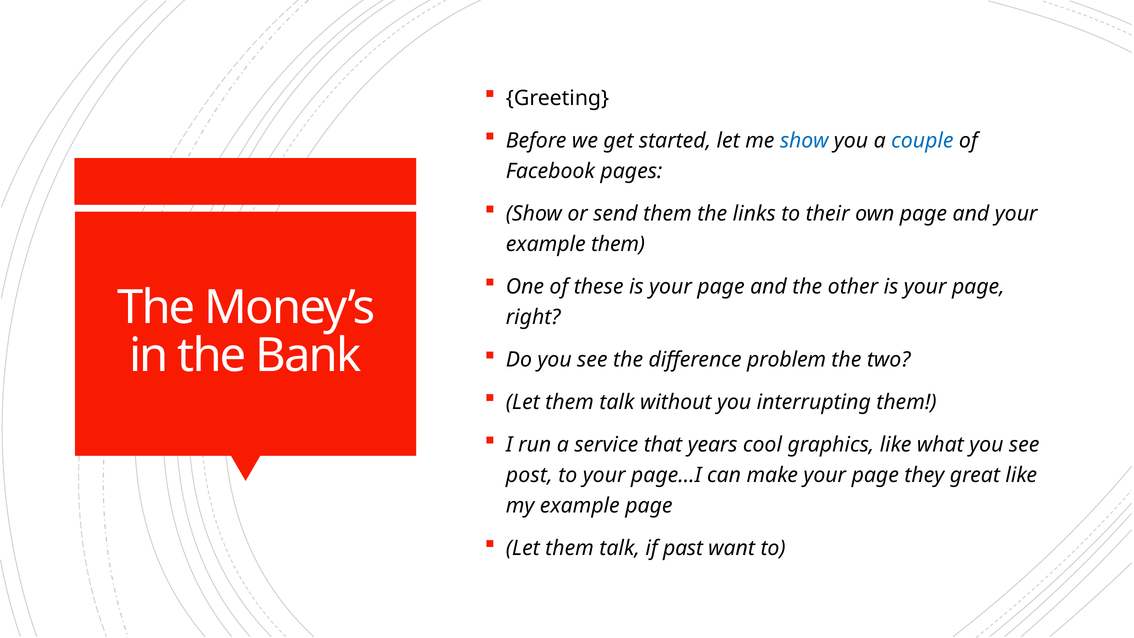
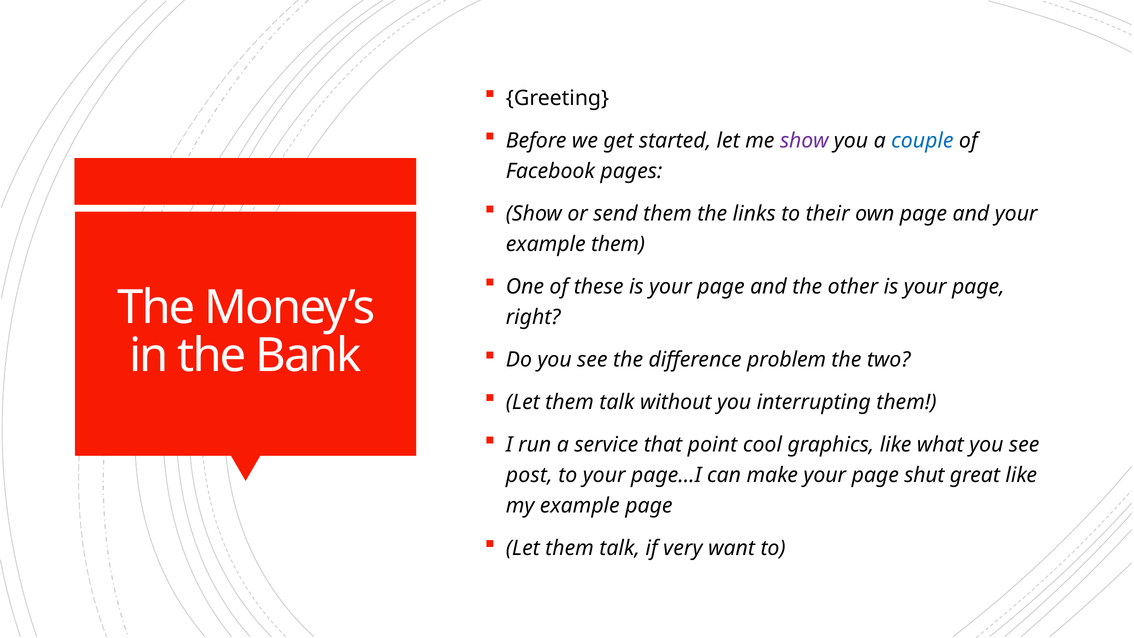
show at (804, 141) colour: blue -> purple
years: years -> point
they: they -> shut
past: past -> very
